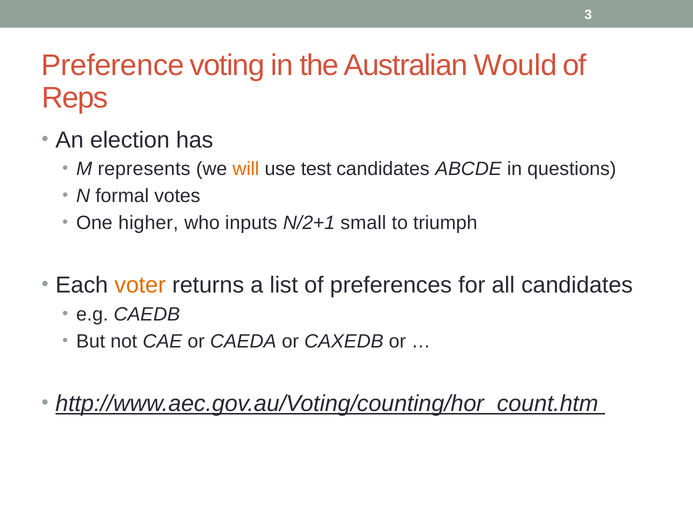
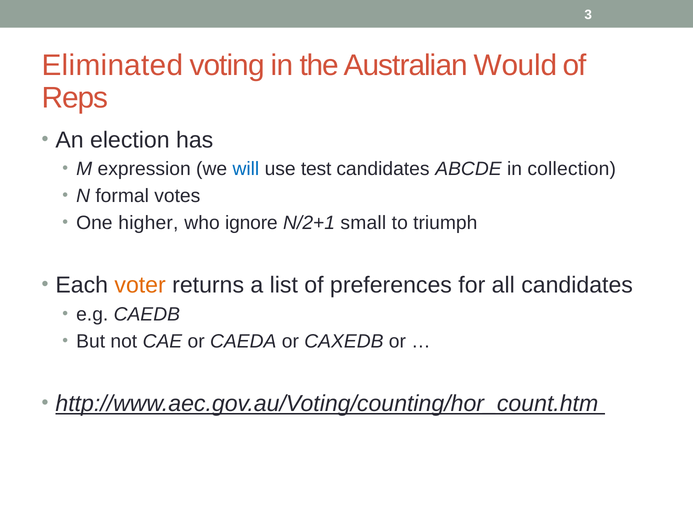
Preference: Preference -> Eliminated
represents: represents -> expression
will colour: orange -> blue
questions: questions -> collection
inputs: inputs -> ignore
